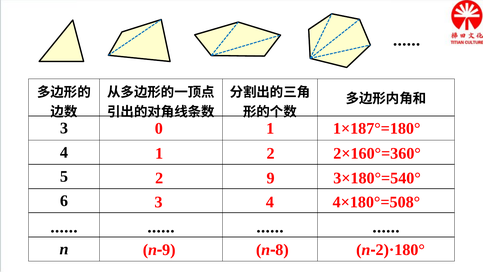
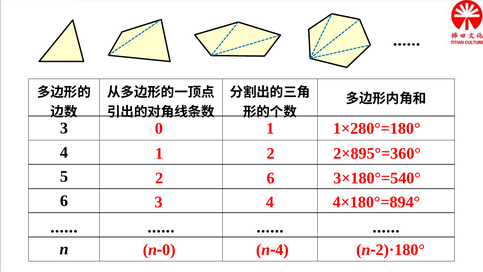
1×187°=180°: 1×187°=180° -> 1×280°=180°
2×160°=360°: 2×160°=360° -> 2×895°=360°
2 9: 9 -> 6
4×180°=508°: 4×180°=508° -> 4×180°=894°
9 at (169, 249): 9 -> 0
8 at (282, 249): 8 -> 4
